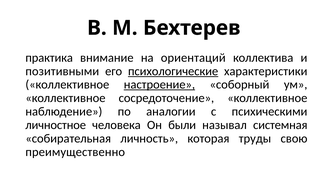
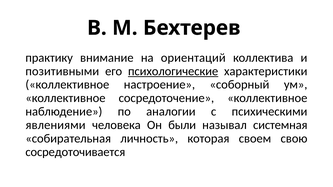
практика: практика -> практику
настроение underline: present -> none
личностное: личностное -> явлениями
труды: труды -> своем
преимущественно: преимущественно -> сосредоточивается
